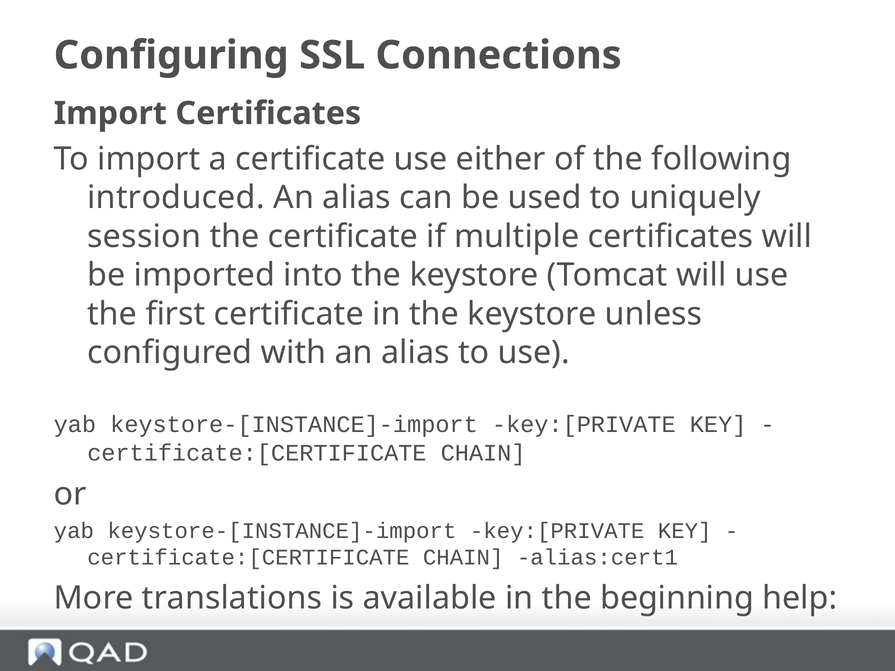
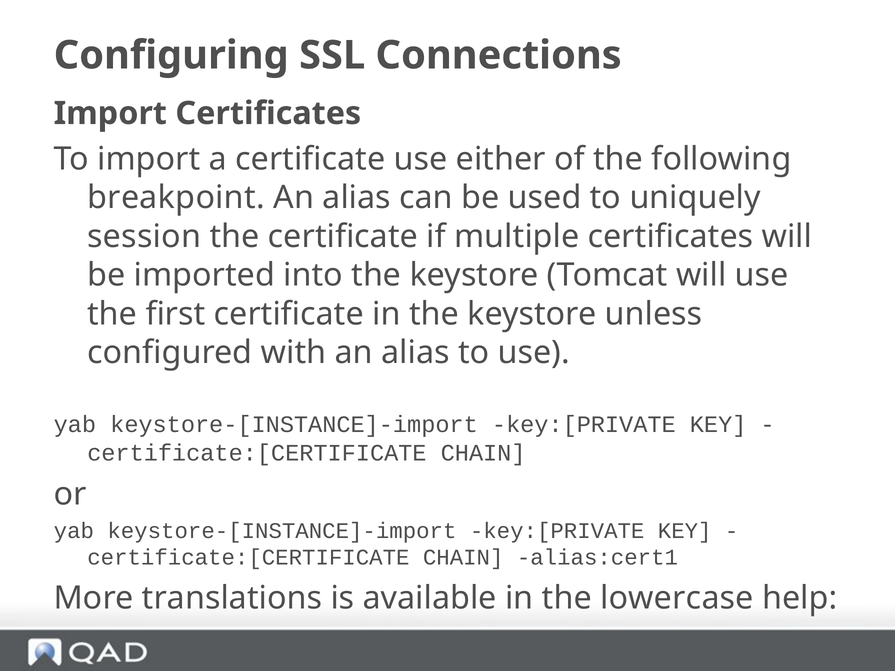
introduced: introduced -> breakpoint
beginning: beginning -> lowercase
